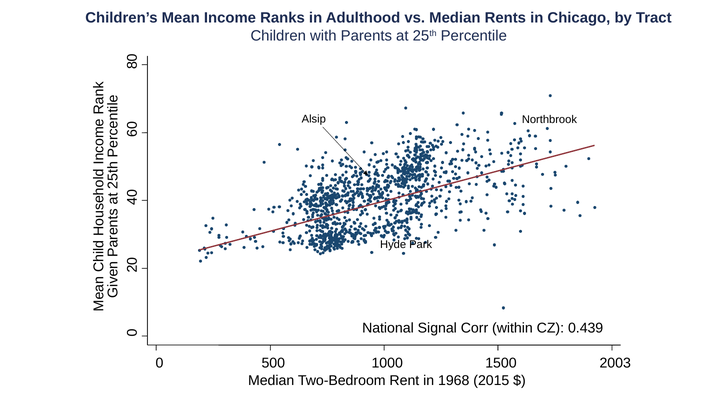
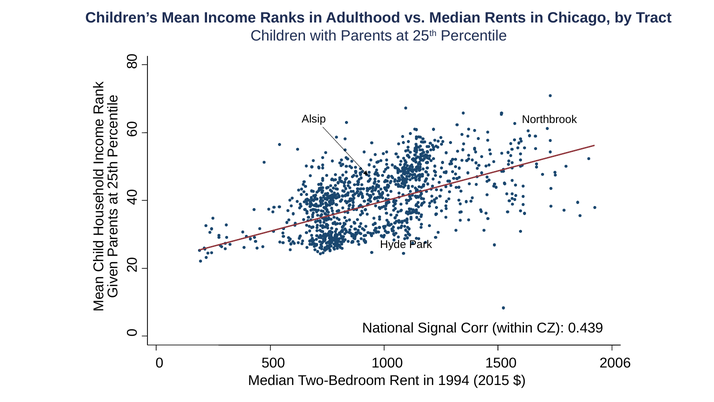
2003: 2003 -> 2006
1968: 1968 -> 1994
